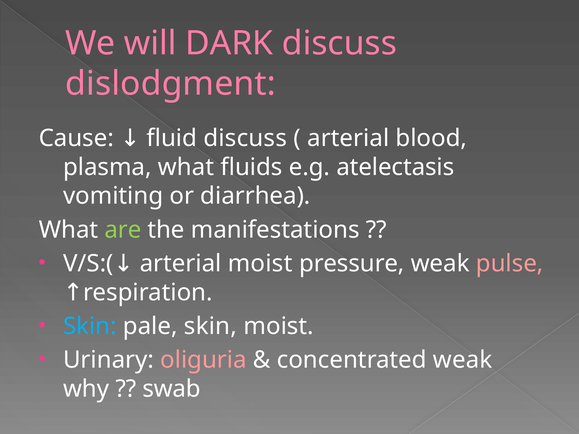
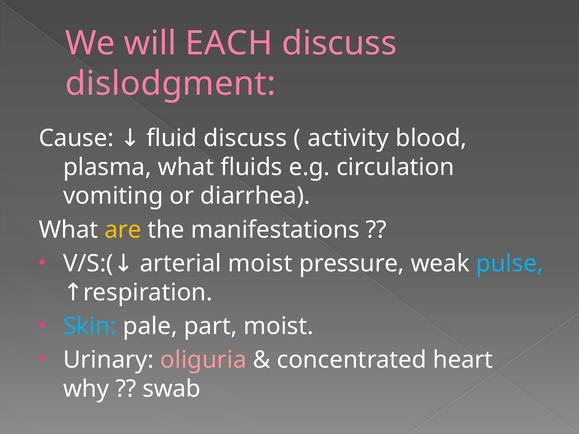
DARK: DARK -> EACH
arterial at (348, 138): arterial -> activity
atelectasis: atelectasis -> circulation
are colour: light green -> yellow
pulse colour: pink -> light blue
pale skin: skin -> part
concentrated weak: weak -> heart
